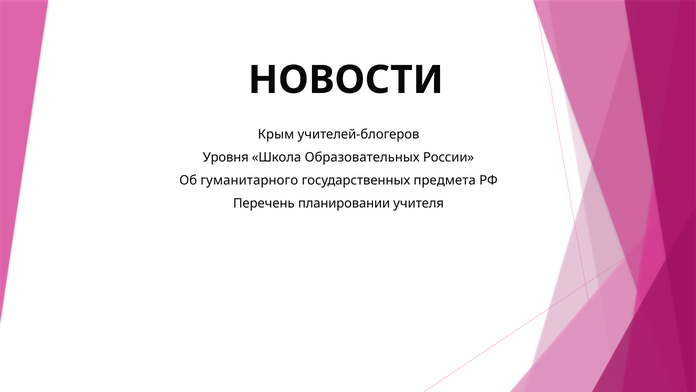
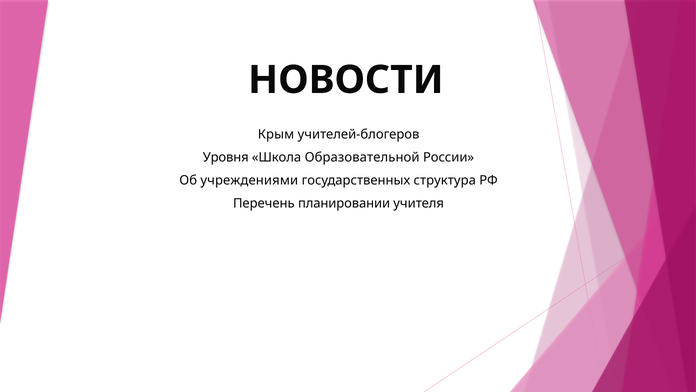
Образовательных: Образовательных -> Образовательной
гуманитарного: гуманитарного -> учреждениями
предмета: предмета -> структура
